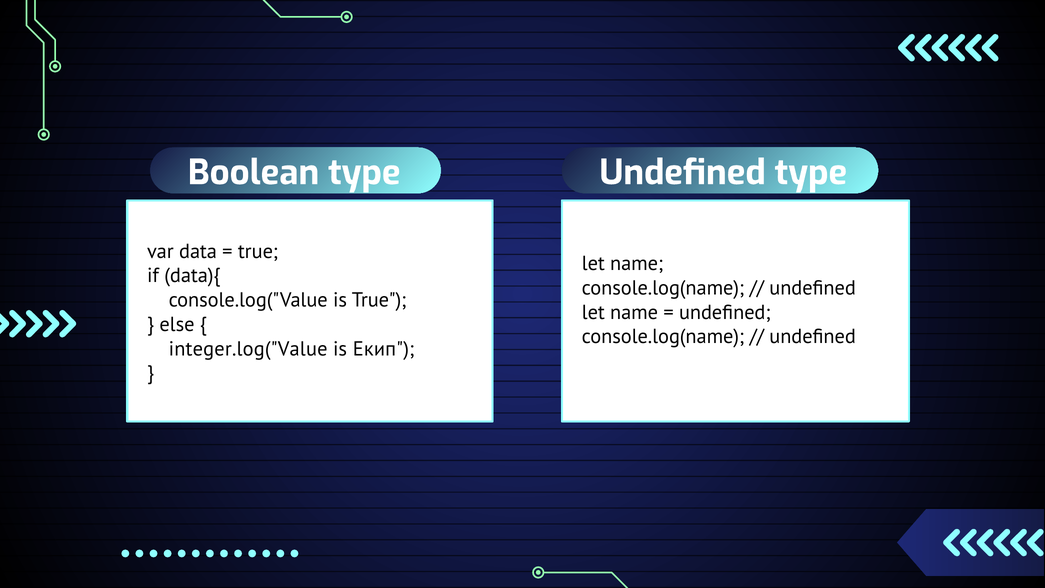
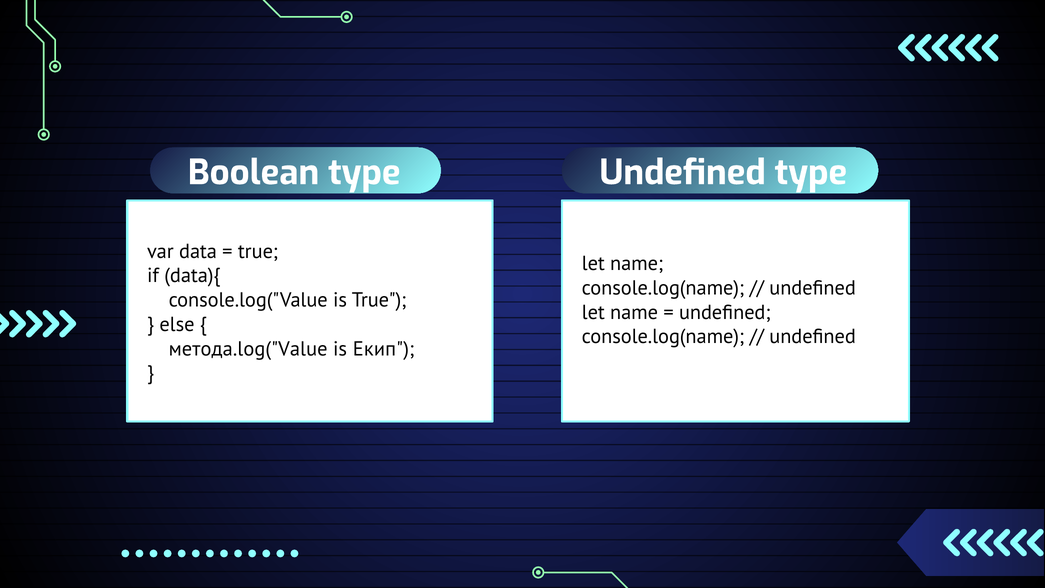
integer.log("Value: integer.log("Value -> метода.log("Value
